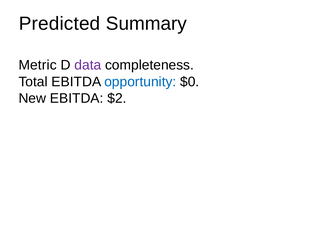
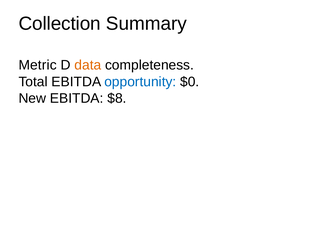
Predicted: Predicted -> Collection
data colour: purple -> orange
$2: $2 -> $8
